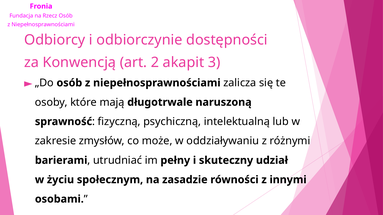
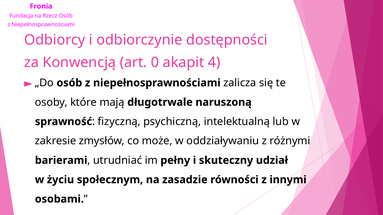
2: 2 -> 0
3: 3 -> 4
